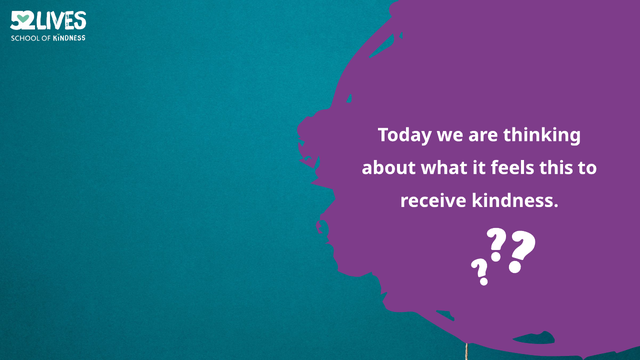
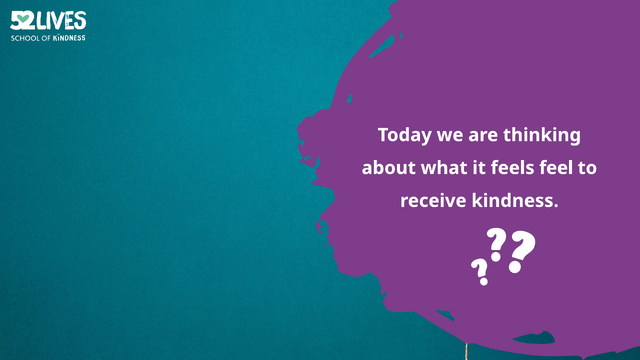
this: this -> feel
